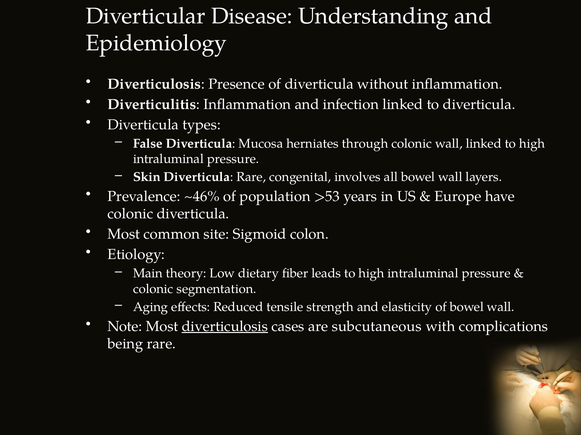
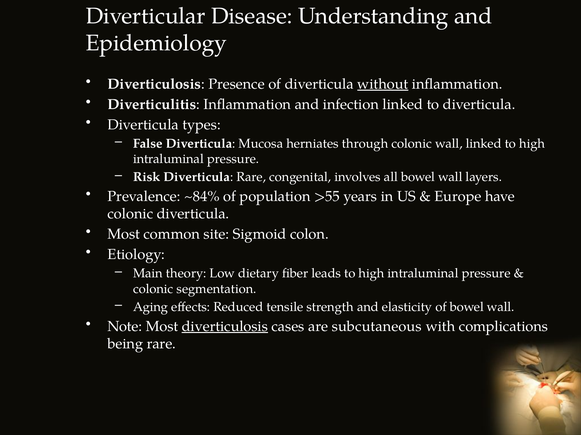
without underline: none -> present
Skin: Skin -> Risk
~46%: ~46% -> ~84%
>53: >53 -> >55
